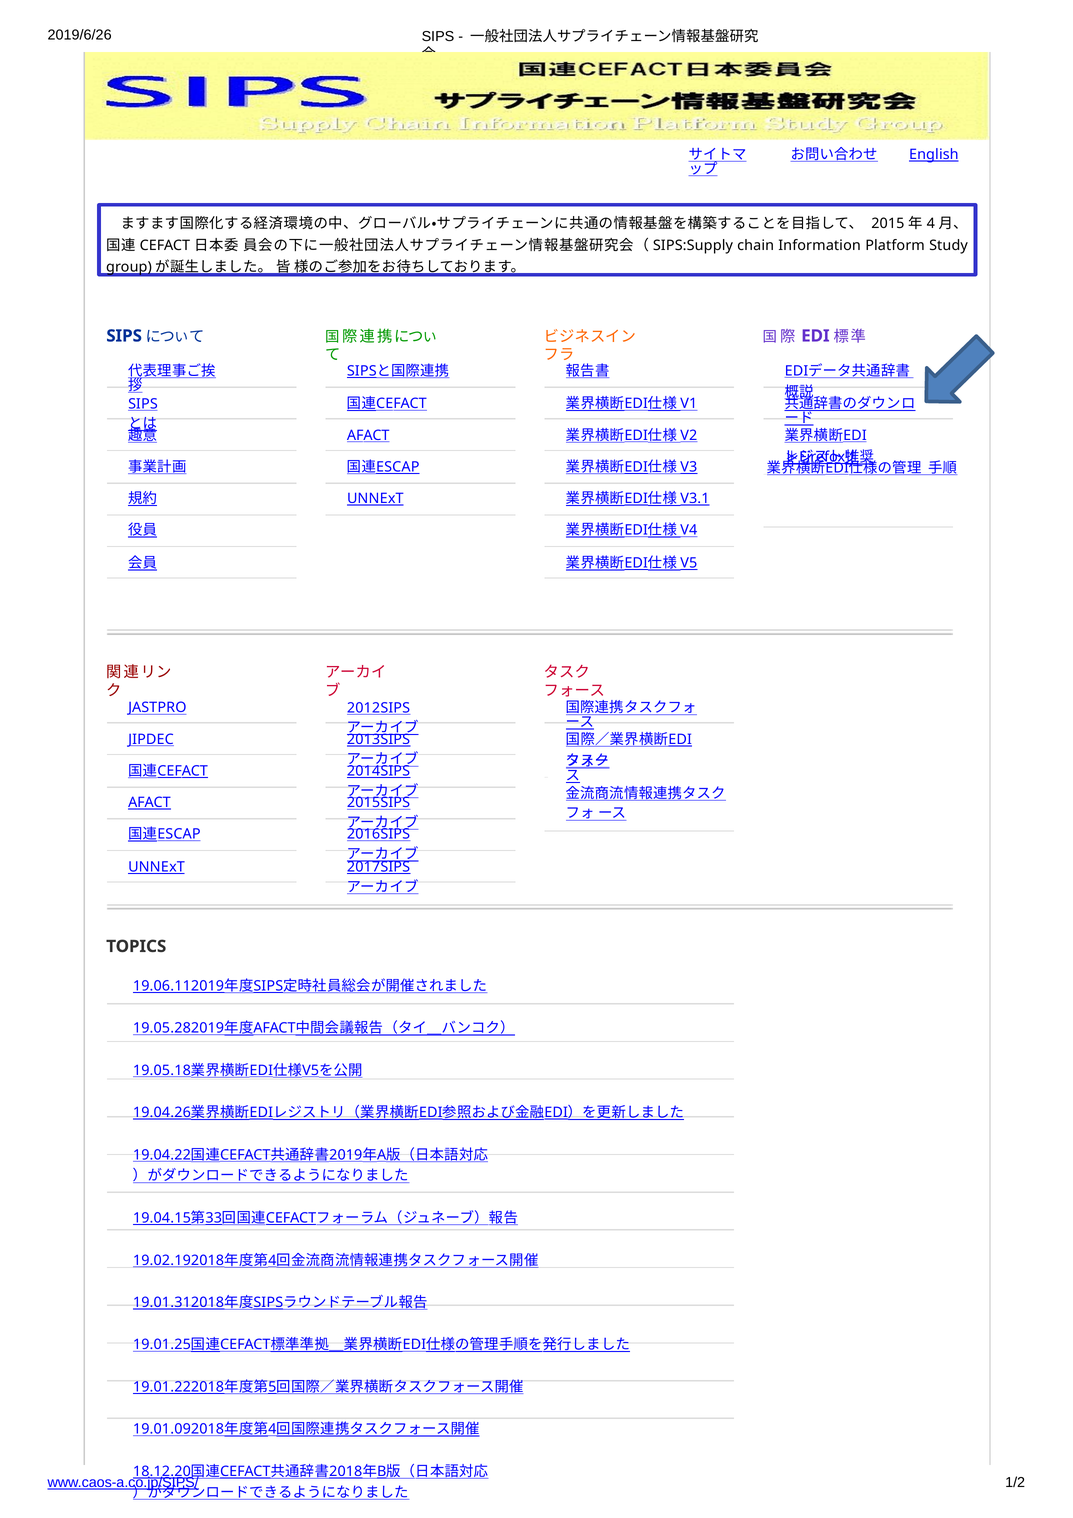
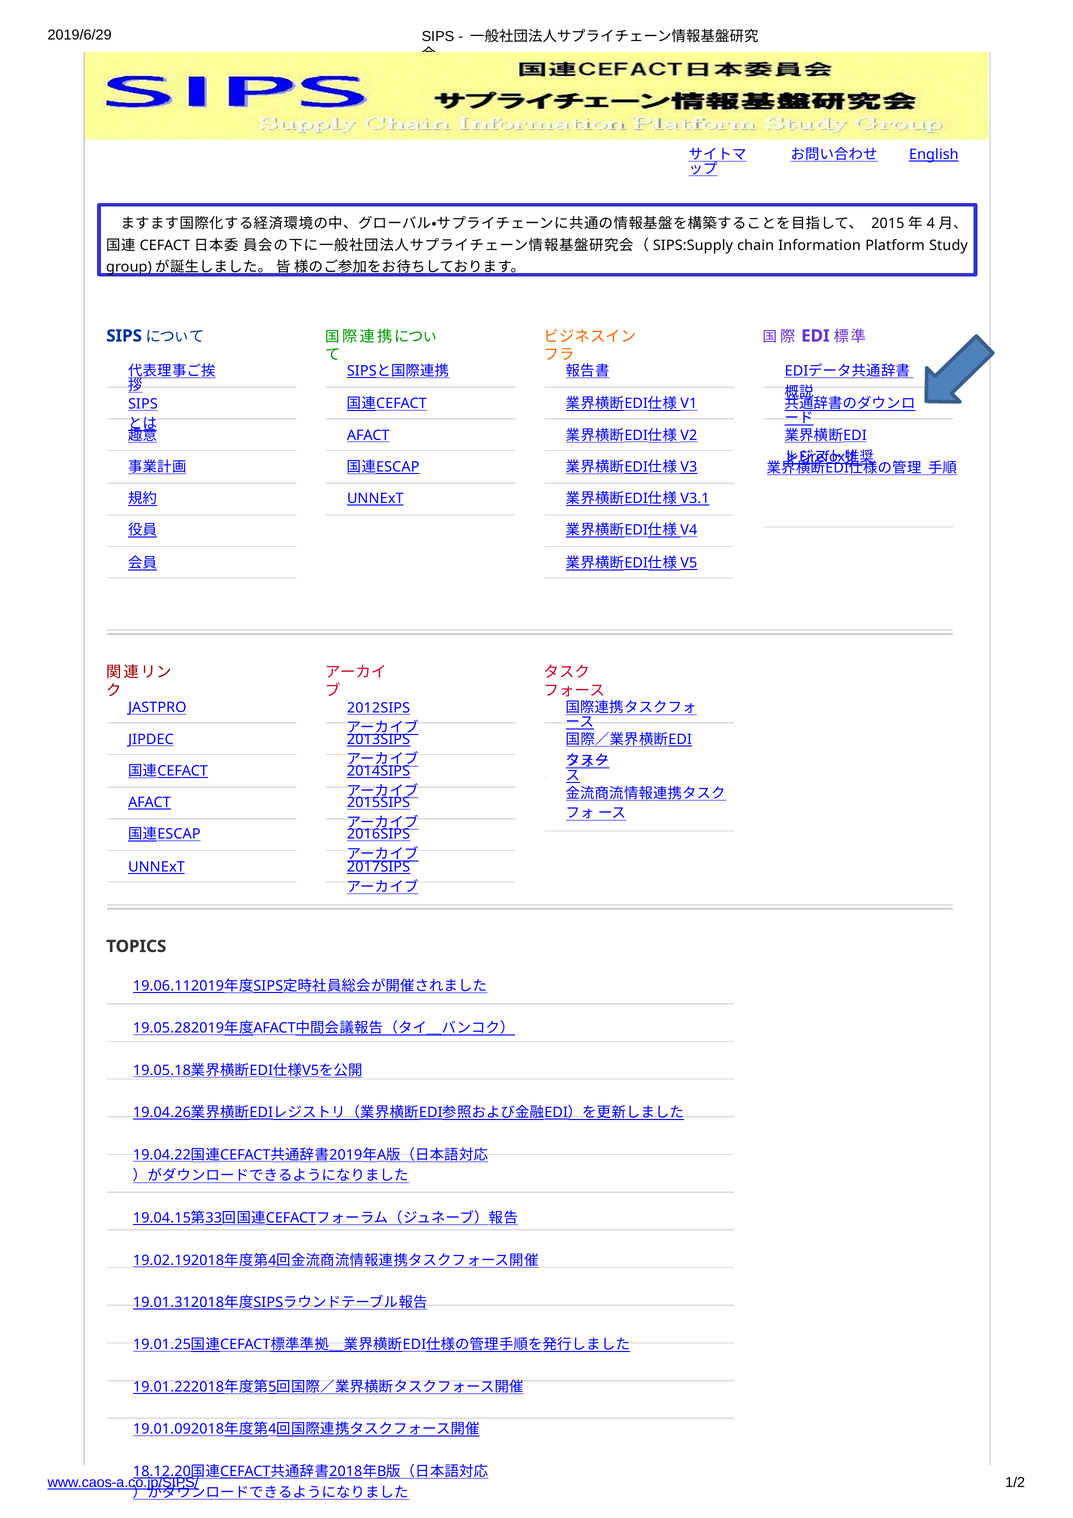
2019/6/26: 2019/6/26 -> 2019/6/29
